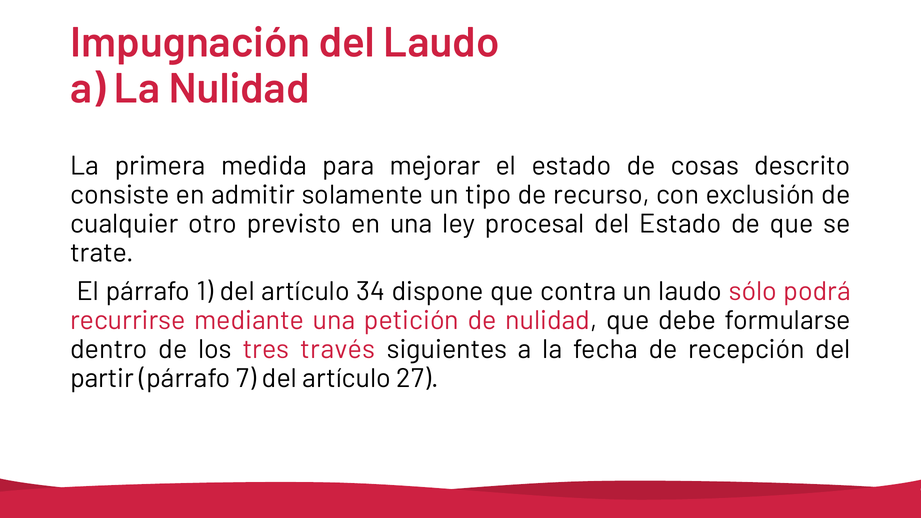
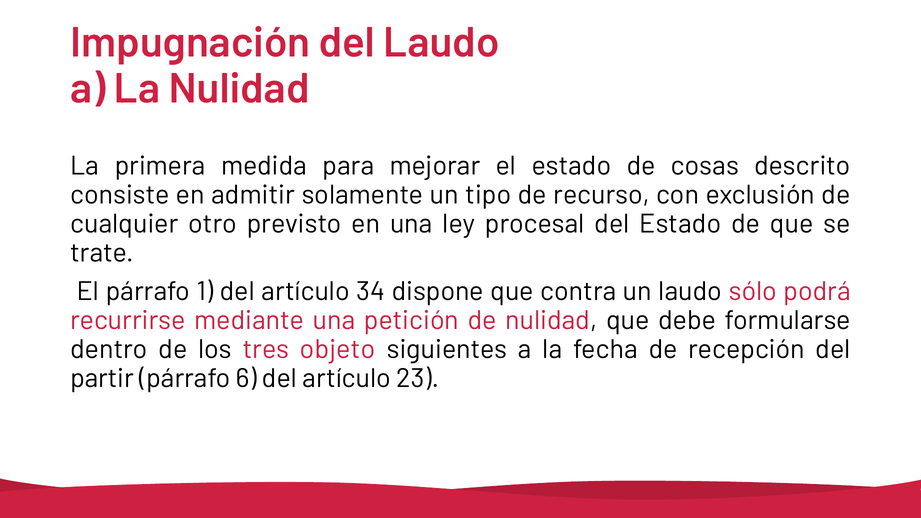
través: través -> objeto
7: 7 -> 6
27: 27 -> 23
